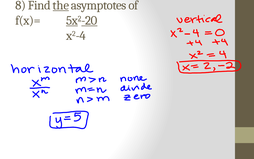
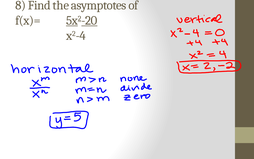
the underline: present -> none
